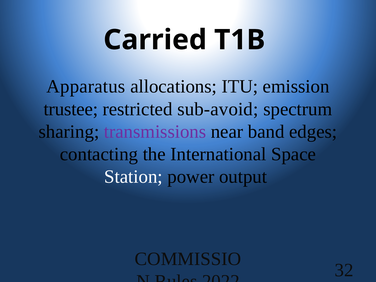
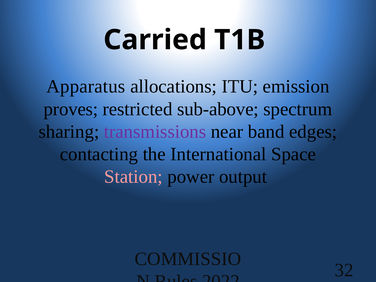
trustee: trustee -> proves
sub-avoid: sub-avoid -> sub-above
Station colour: white -> pink
